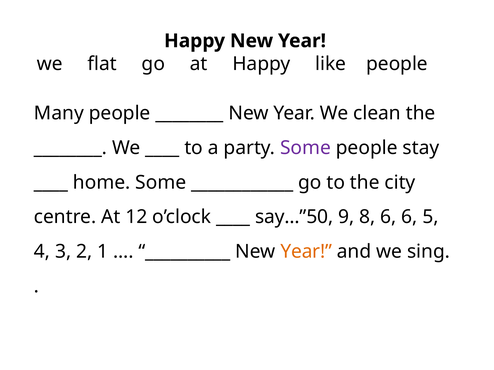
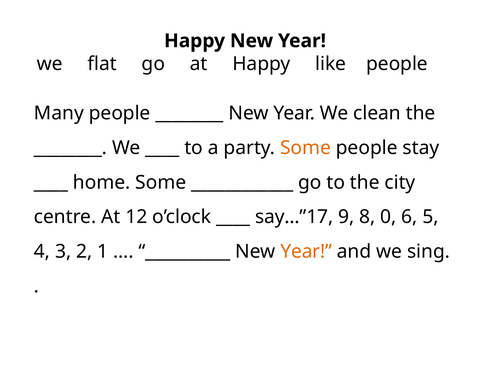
Some at (305, 148) colour: purple -> orange
say…”50: say…”50 -> say…”17
8 6: 6 -> 0
